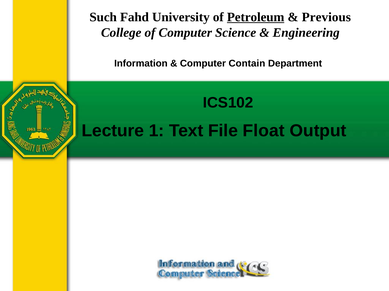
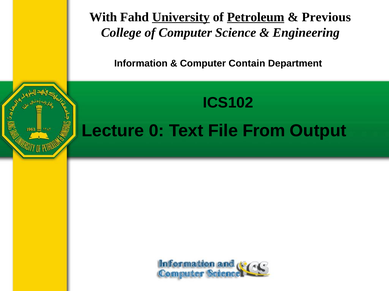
Such: Such -> With
University underline: none -> present
1: 1 -> 0
Float: Float -> From
